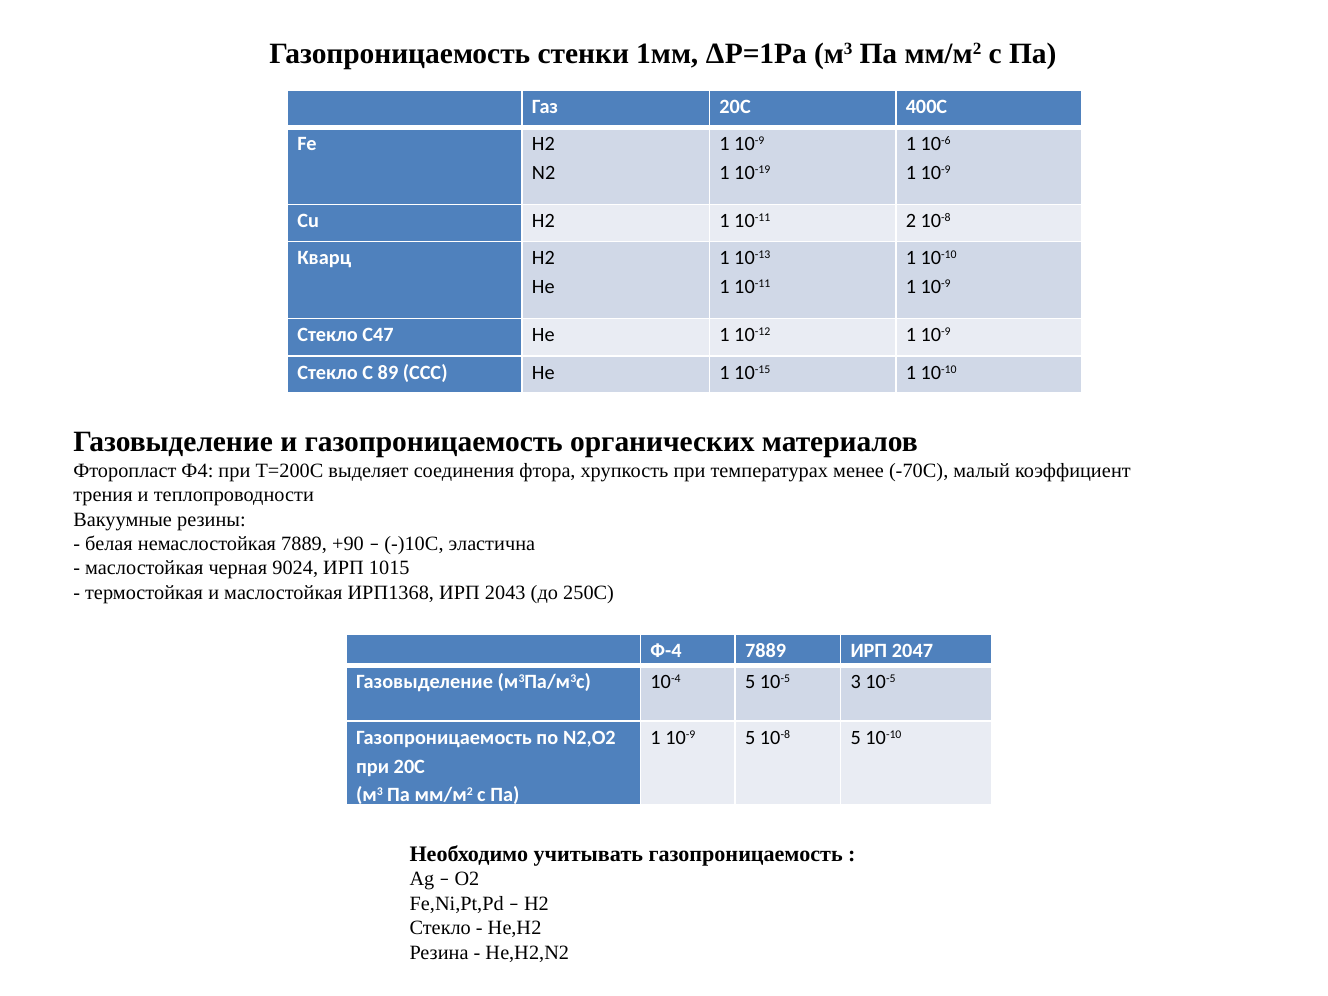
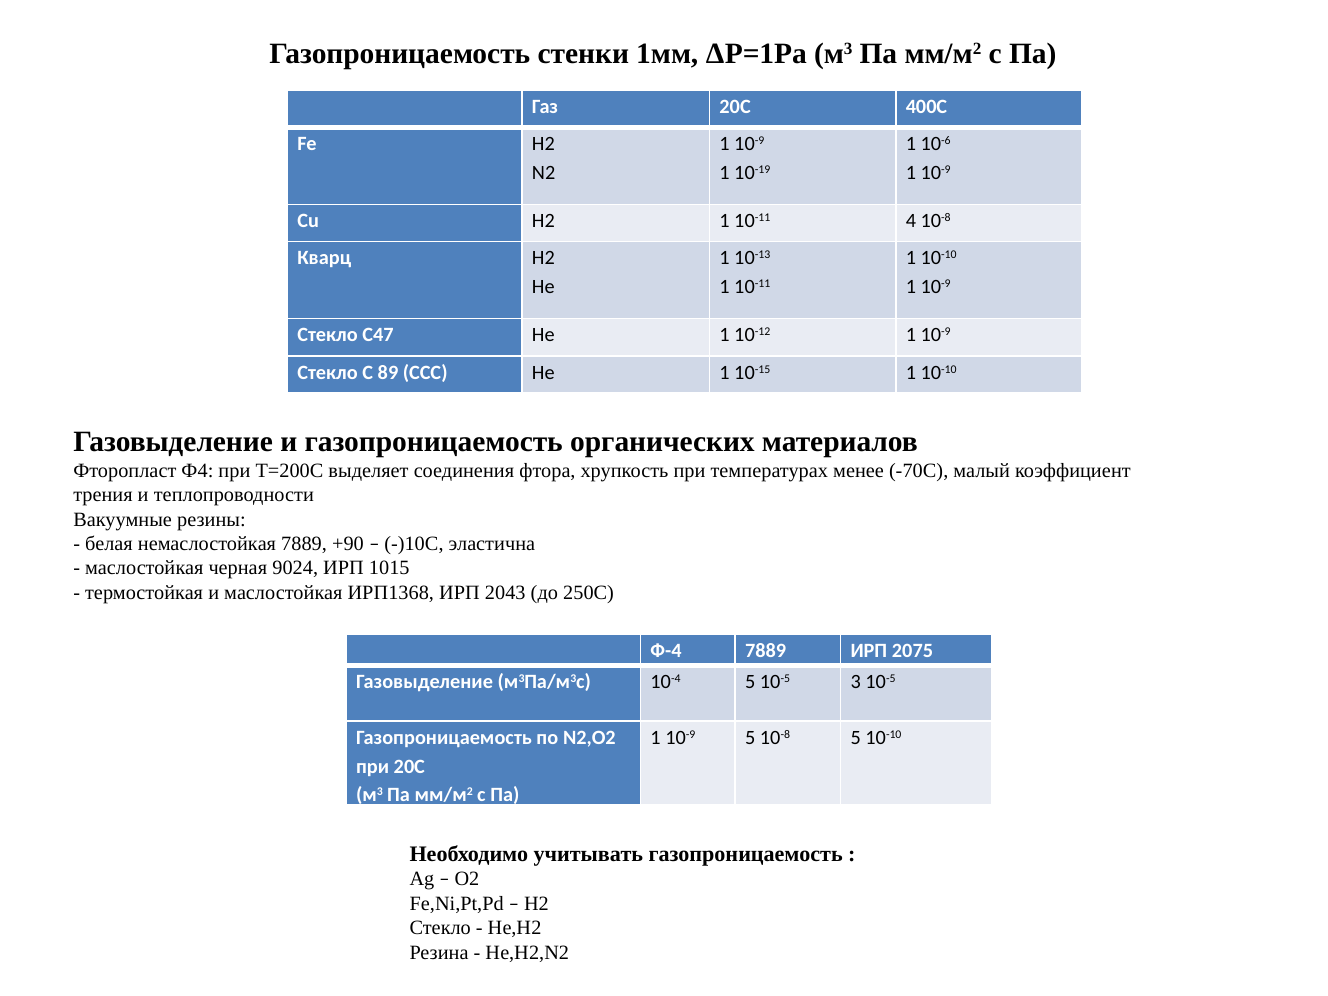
2: 2 -> 4
2047: 2047 -> 2075
